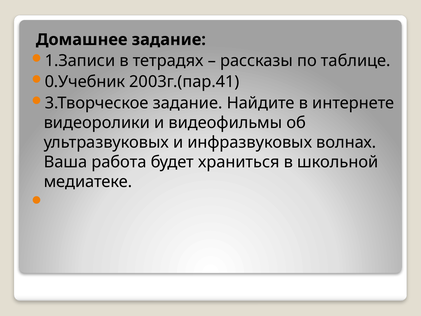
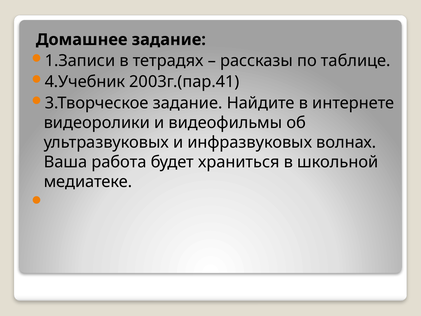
0.Учебник: 0.Учебник -> 4.Учебник
